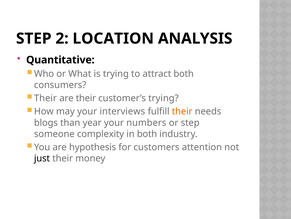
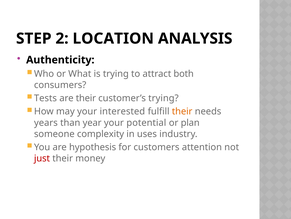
Quantitative: Quantitative -> Authenticity
Their at (45, 98): Their -> Tests
interviews: interviews -> interested
blogs: blogs -> years
numbers: numbers -> potential
or step: step -> plan
in both: both -> uses
just colour: black -> red
